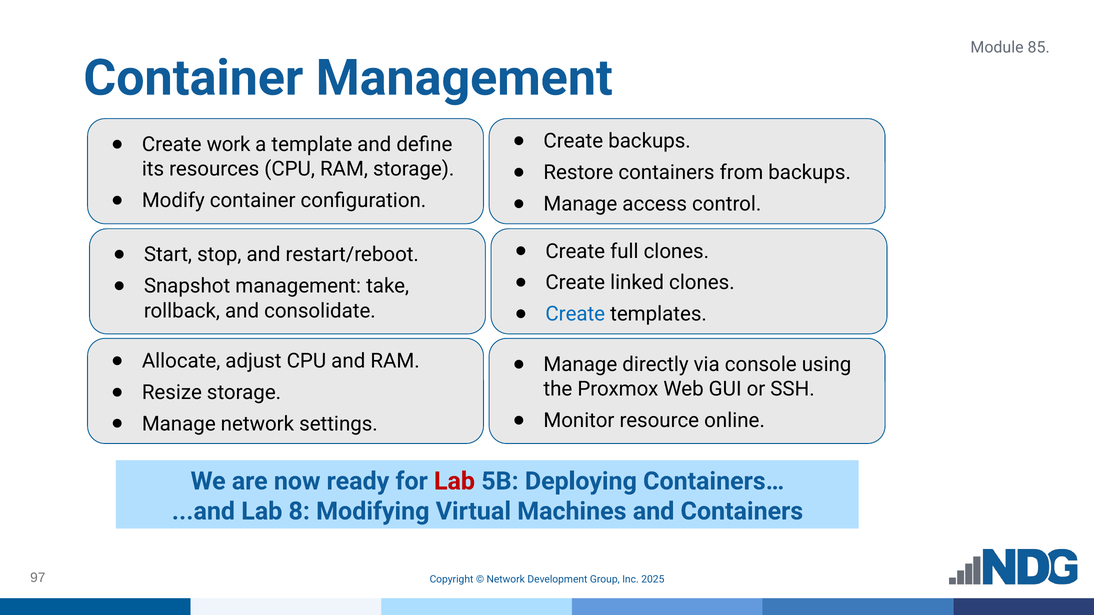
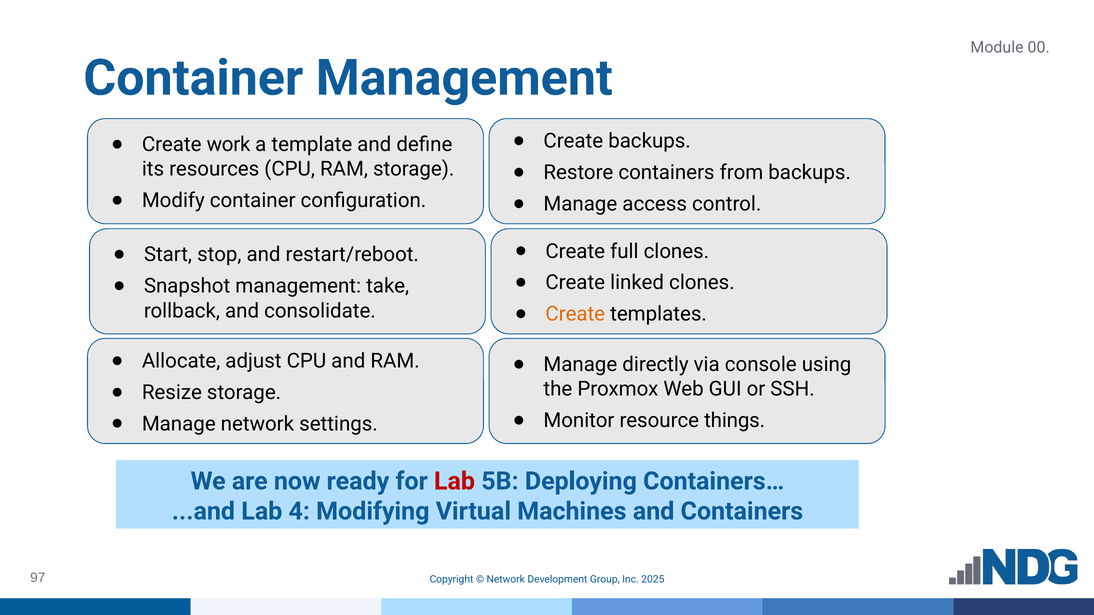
85: 85 -> 00
Create at (575, 314) colour: blue -> orange
online: online -> things
8: 8 -> 4
